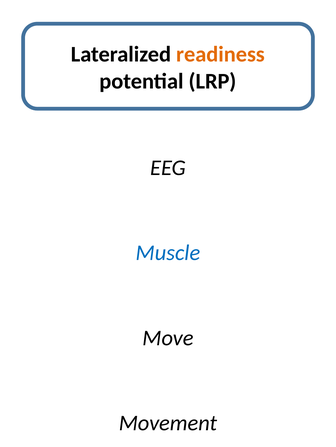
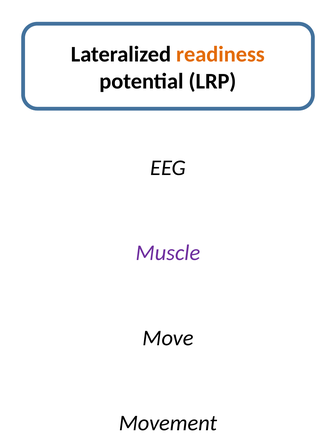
Muscle colour: blue -> purple
